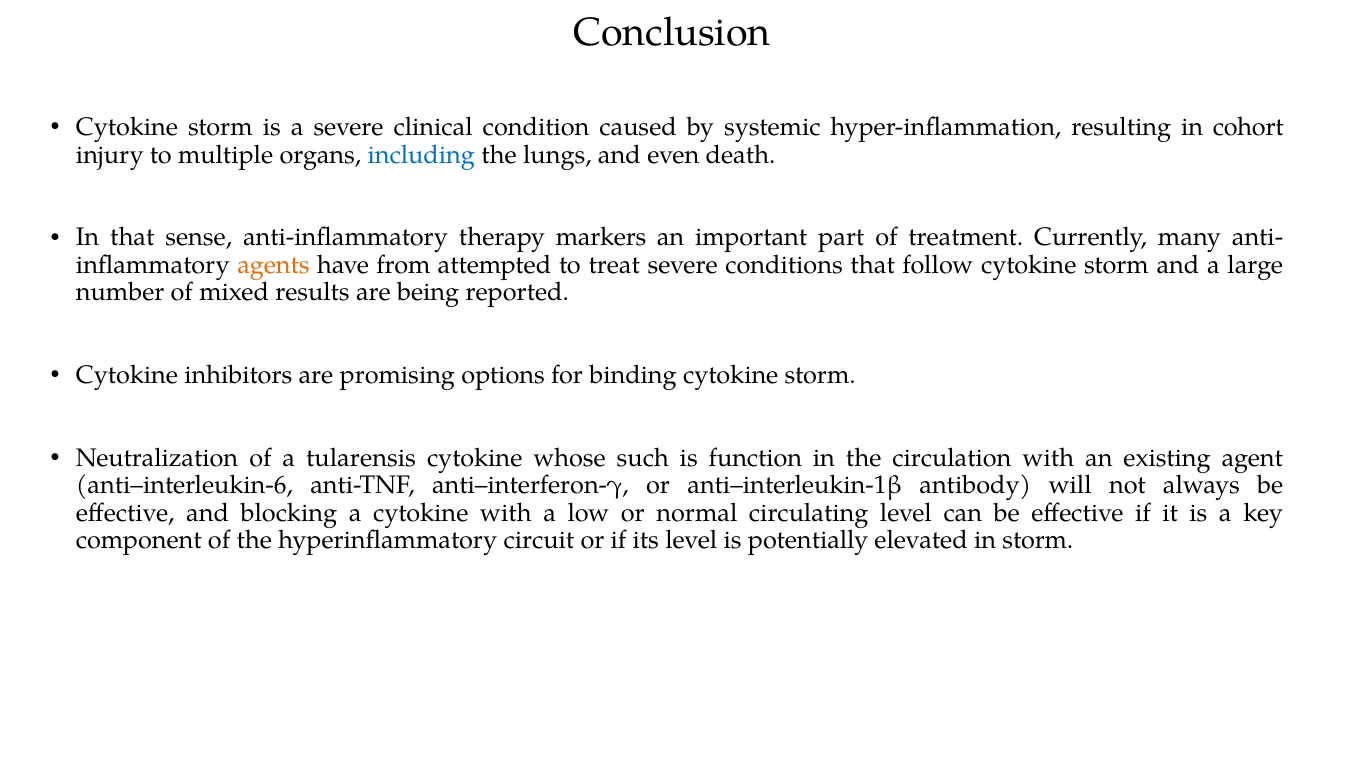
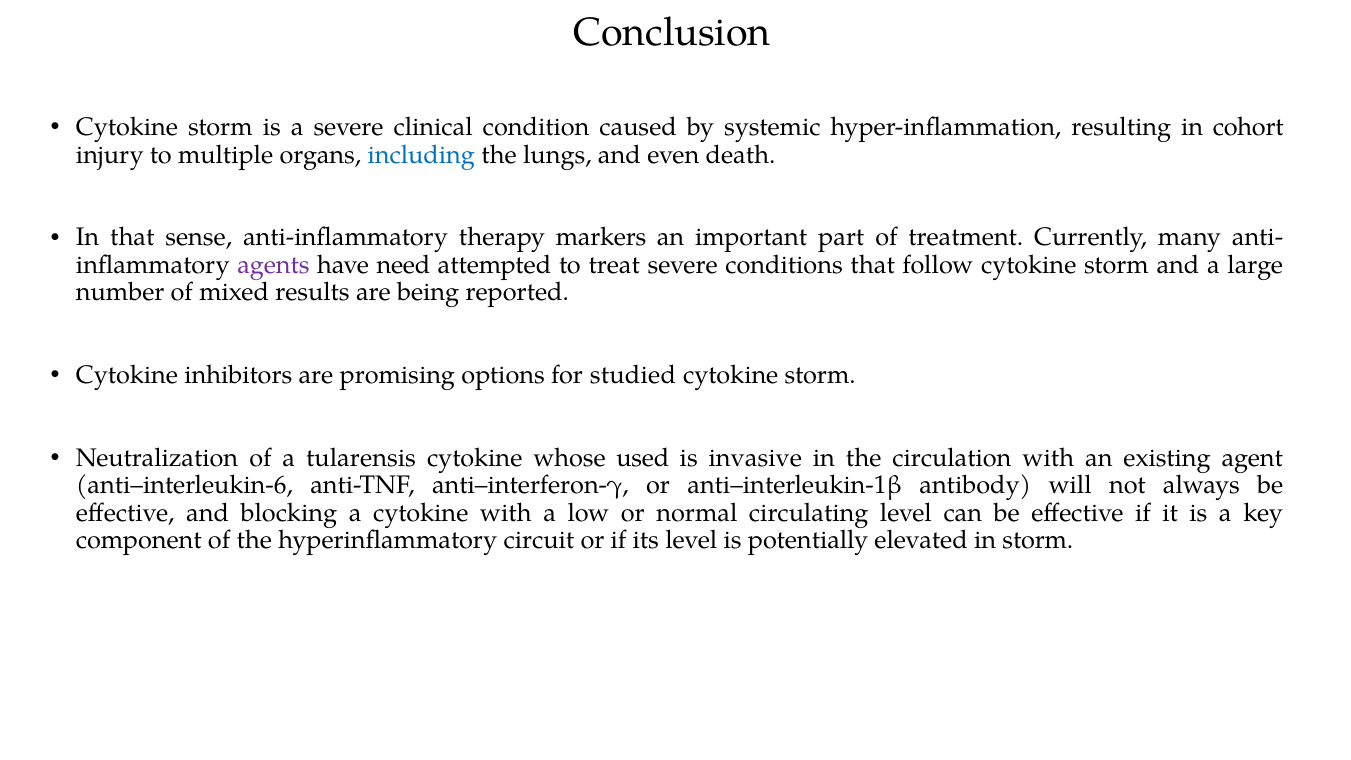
agents colour: orange -> purple
from: from -> need
binding: binding -> studied
such: such -> used
function: function -> invasive
